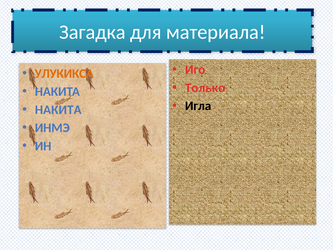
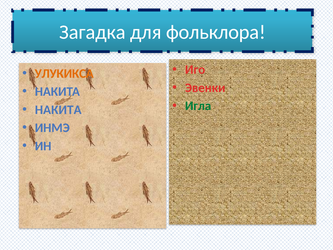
материала: материала -> фольклора
Только: Только -> Эвенки
Игла colour: black -> green
